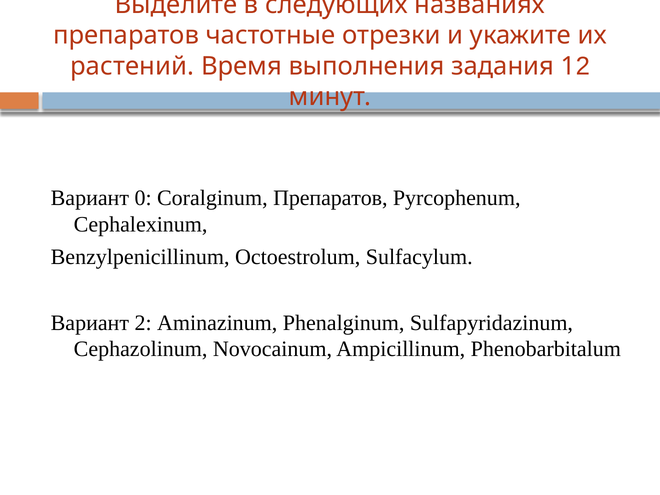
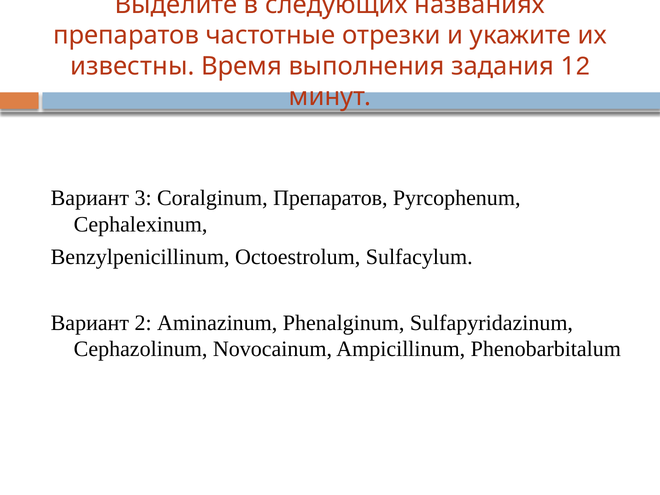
растений: растений -> известны
0: 0 -> 3
